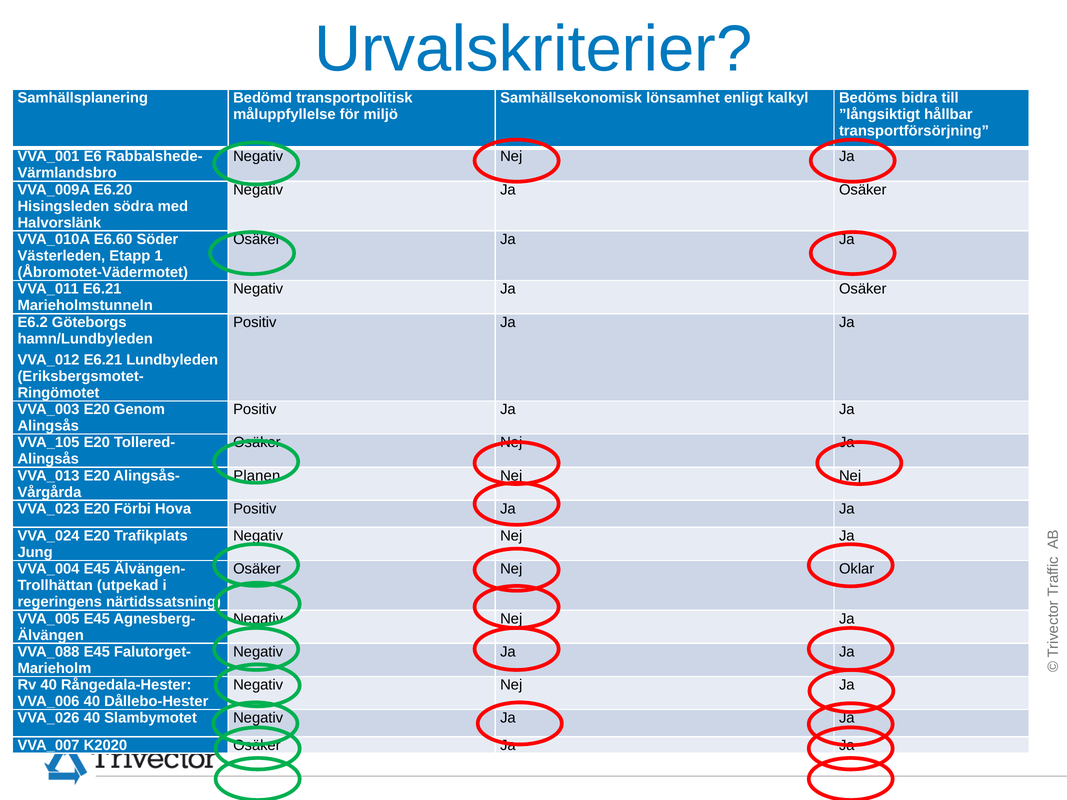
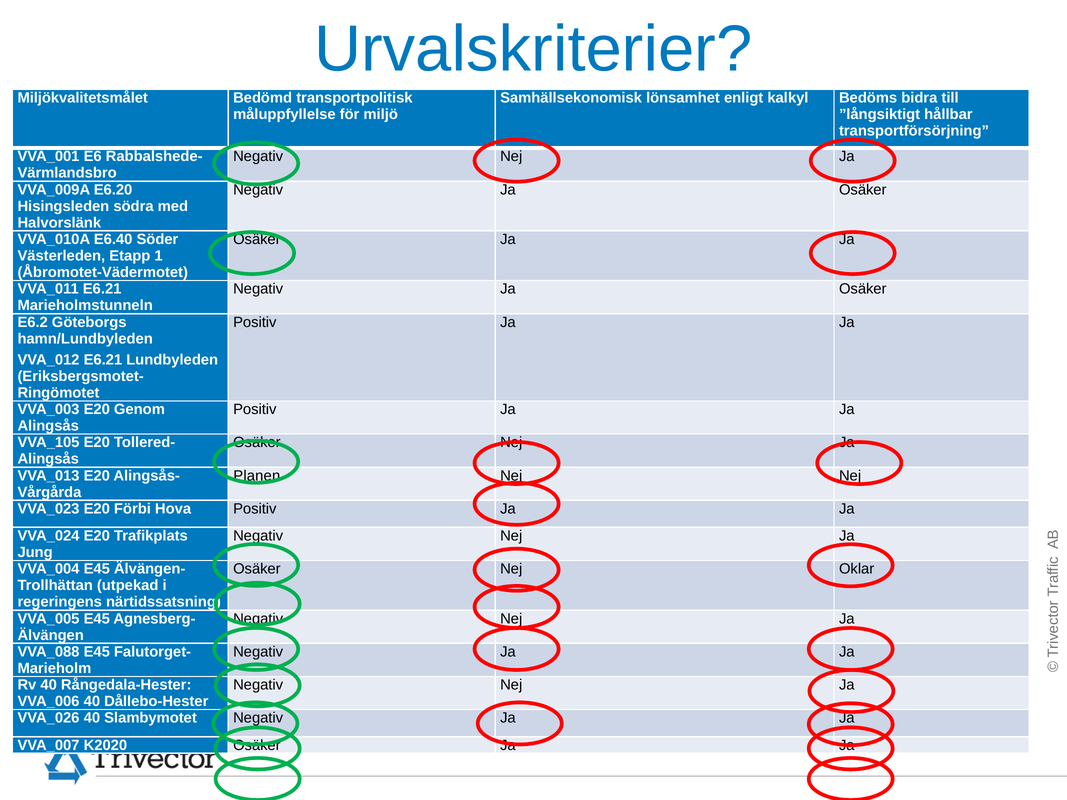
Samhällsplanering: Samhällsplanering -> Miljökvalitetsmålet
E6.60: E6.60 -> E6.40
